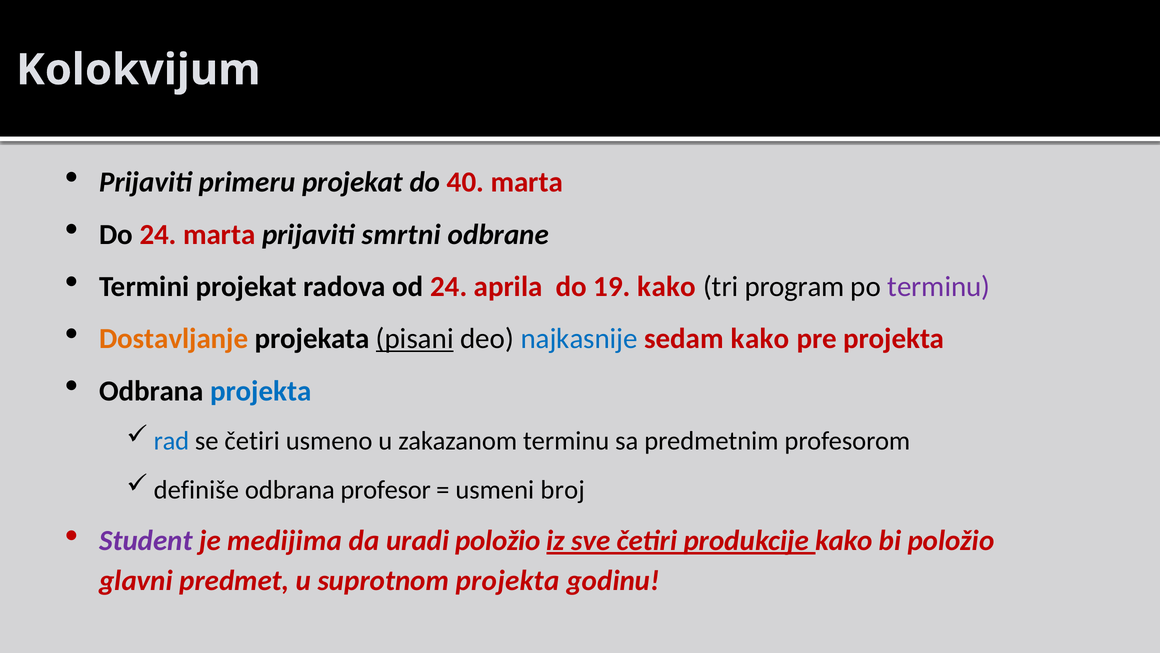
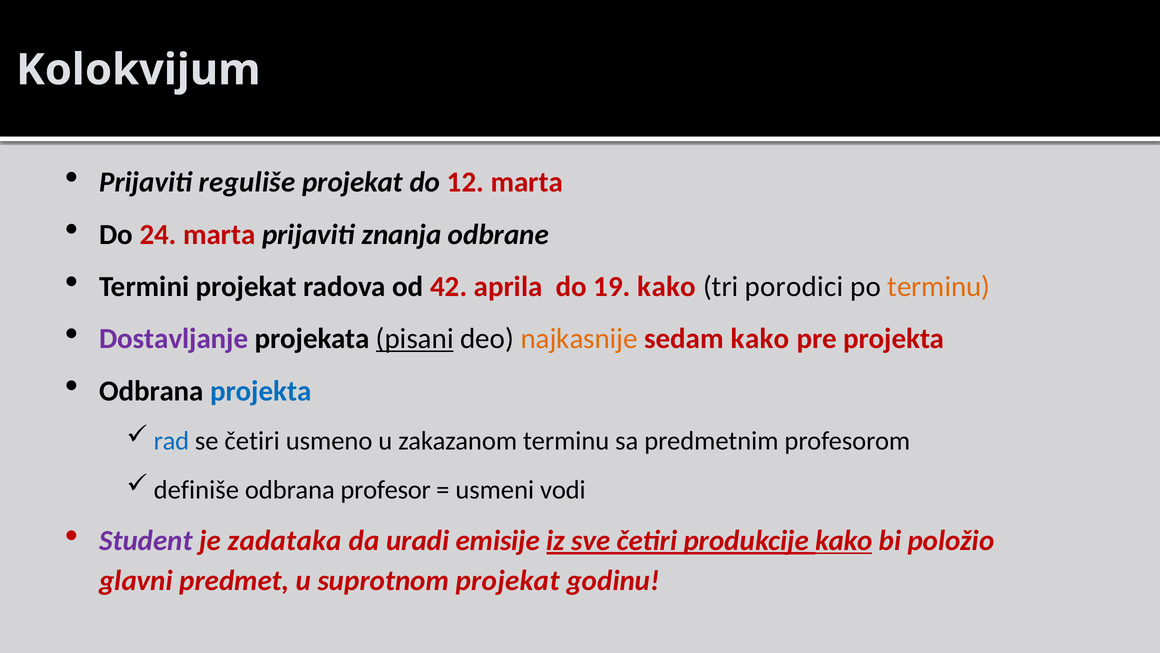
primeru: primeru -> reguliše
40: 40 -> 12
smrtni: smrtni -> znanja
od 24: 24 -> 42
program: program -> porodici
terminu at (939, 286) colour: purple -> orange
Dostavljanje colour: orange -> purple
najkasnije colour: blue -> orange
broj: broj -> vodi
medijima: medijima -> zadataka
uradi položio: položio -> emisije
kako at (844, 540) underline: none -> present
suprotnom projekta: projekta -> projekat
